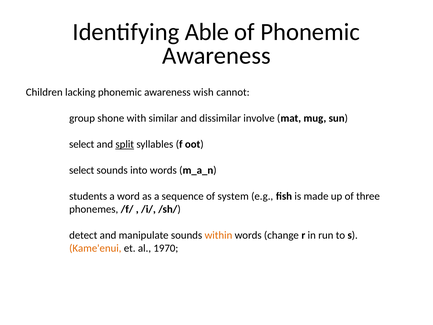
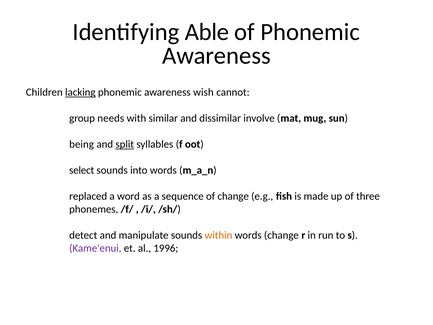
lacking underline: none -> present
shone: shone -> needs
select at (82, 144): select -> being
students: students -> replaced
of system: system -> change
Kame'enui colour: orange -> purple
1970: 1970 -> 1996
